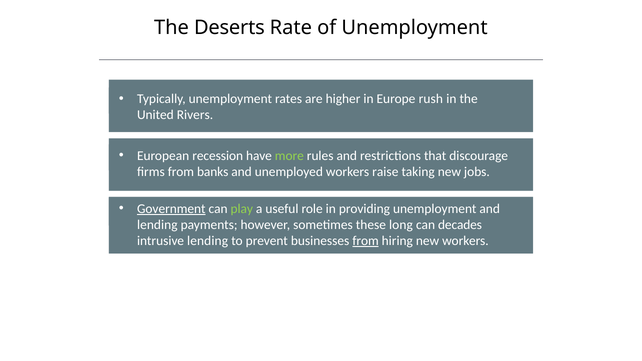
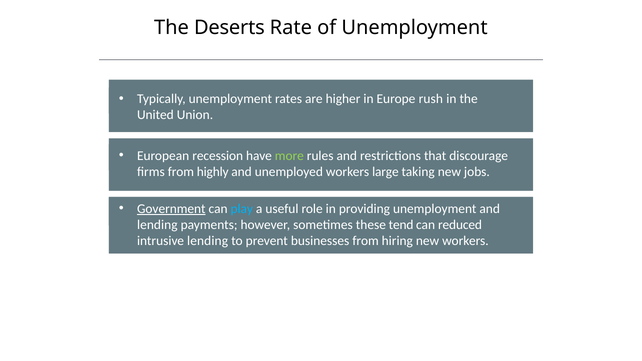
Rivers: Rivers -> Union
banks: banks -> highly
raise: raise -> large
play colour: light green -> light blue
long: long -> tend
decades: decades -> reduced
from at (366, 241) underline: present -> none
